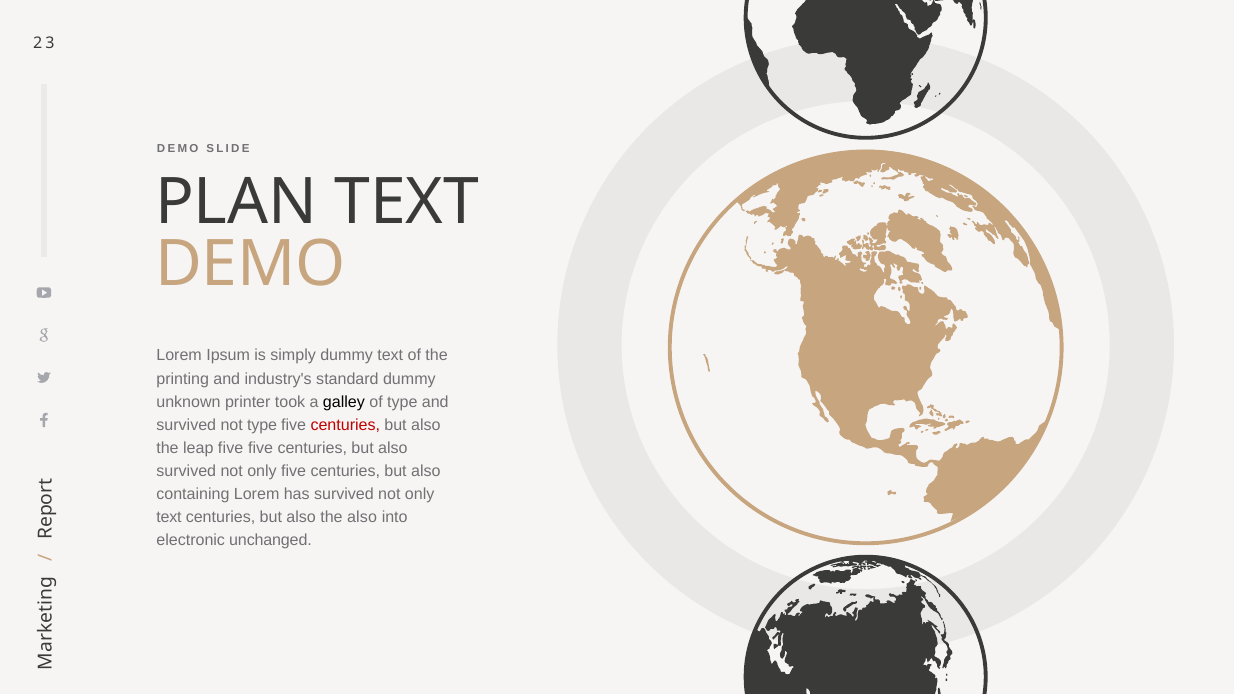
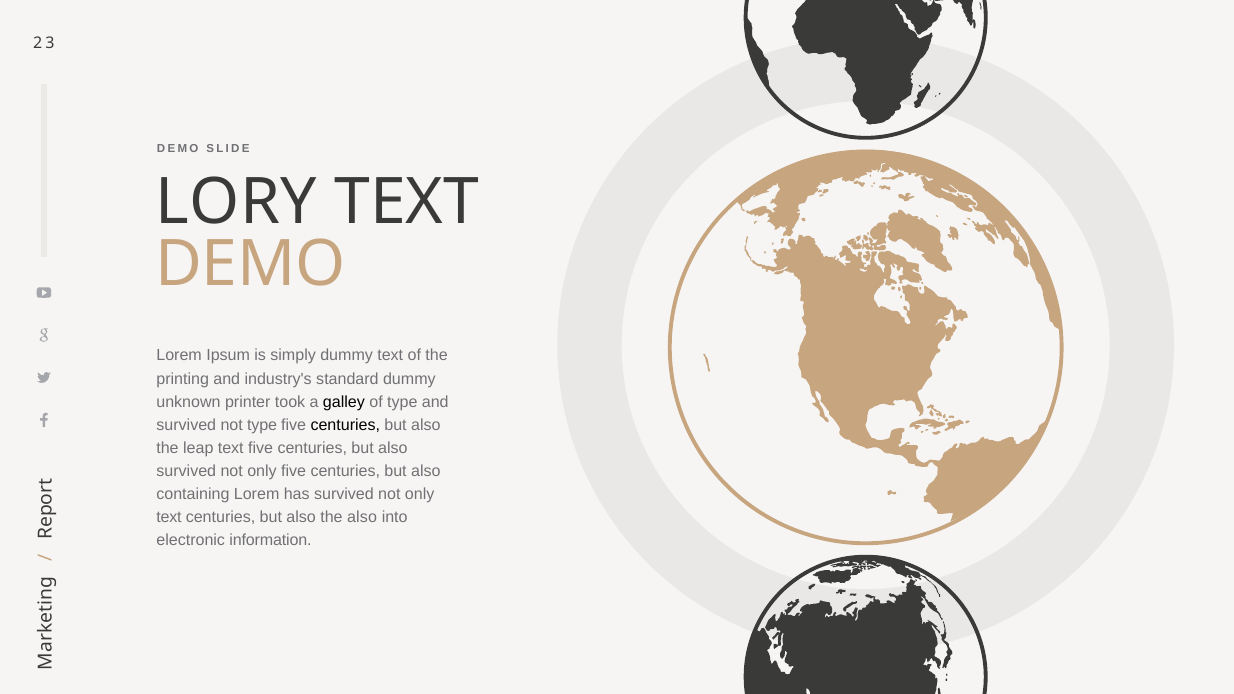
PLAN: PLAN -> LORY
centuries at (345, 425) colour: red -> black
leap five: five -> text
unchanged: unchanged -> information
